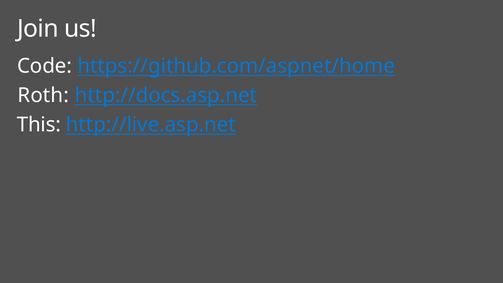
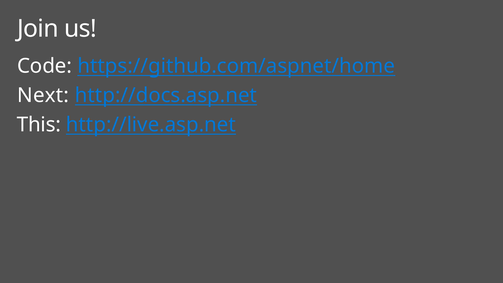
Roth: Roth -> Next
